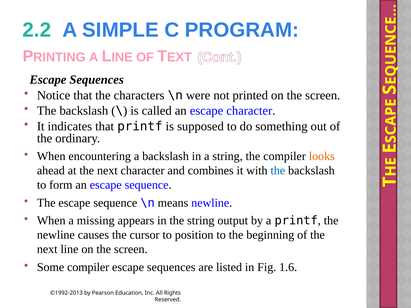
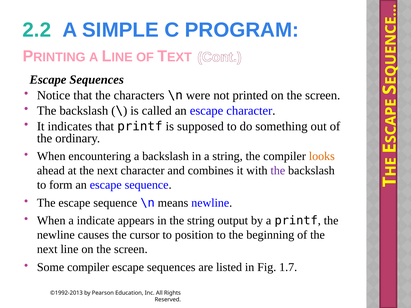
the at (278, 171) colour: blue -> purple
missing: missing -> indicate
1.6: 1.6 -> 1.7
